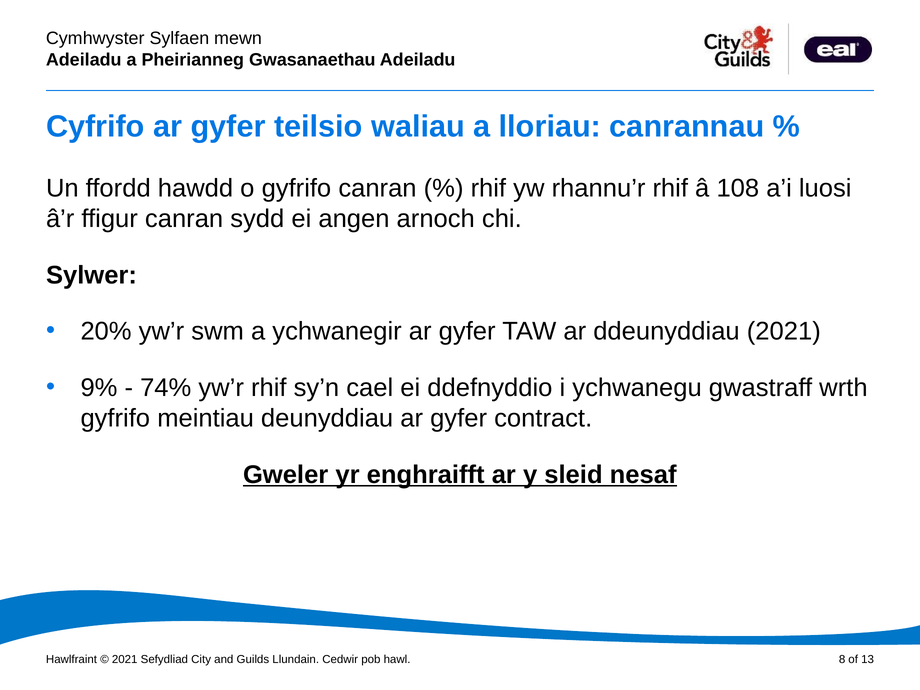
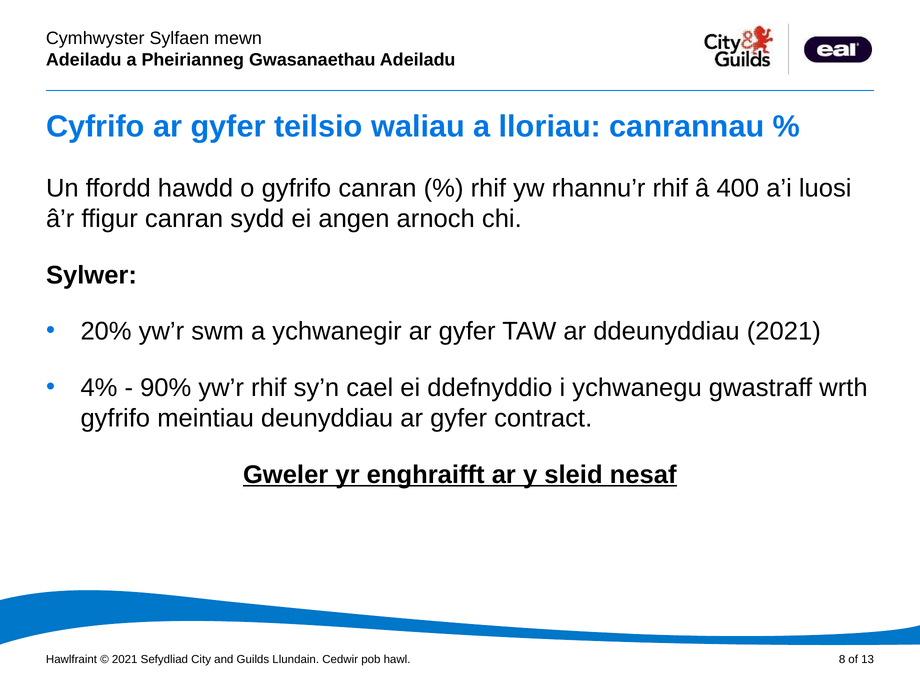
108: 108 -> 400
9%: 9% -> 4%
74%: 74% -> 90%
